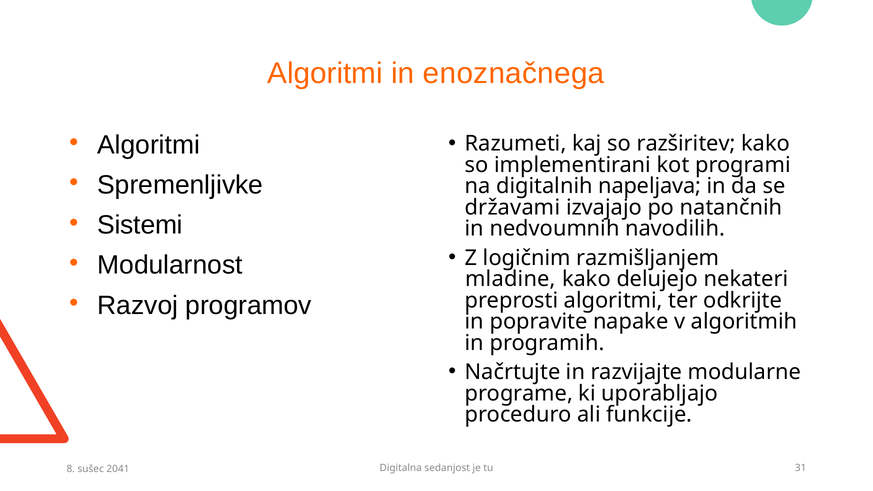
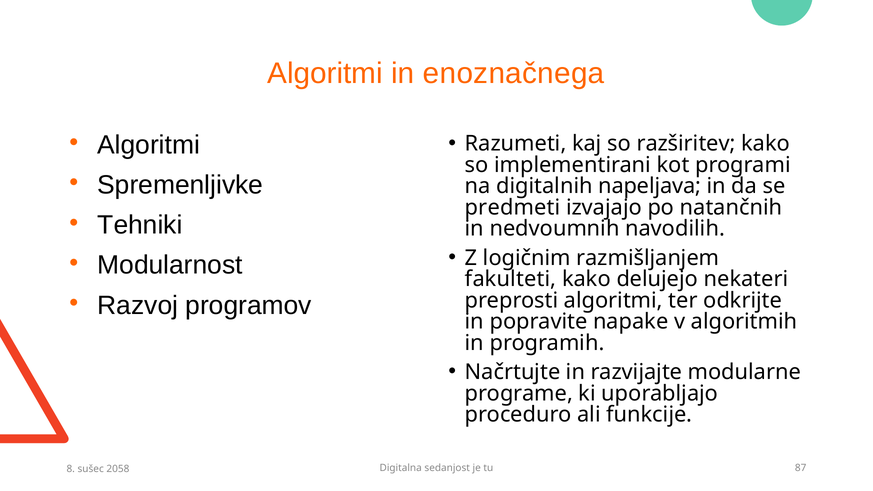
državami: državami -> predmeti
Sistemi: Sistemi -> Tehniki
mladine: mladine -> fakulteti
31: 31 -> 87
2041: 2041 -> 2058
